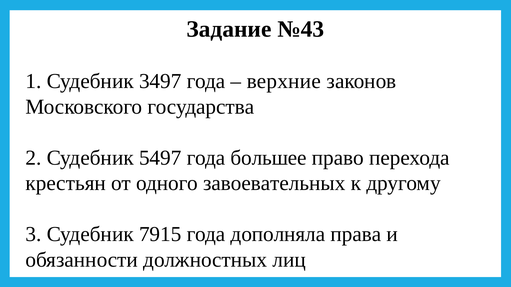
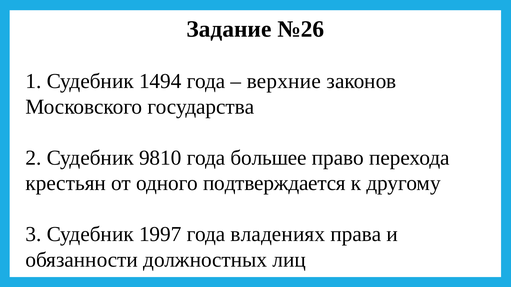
№43: №43 -> №26
3497: 3497 -> 1494
5497: 5497 -> 9810
завоевательных: завоевательных -> подтверждается
7915: 7915 -> 1997
дополняла: дополняла -> владениях
